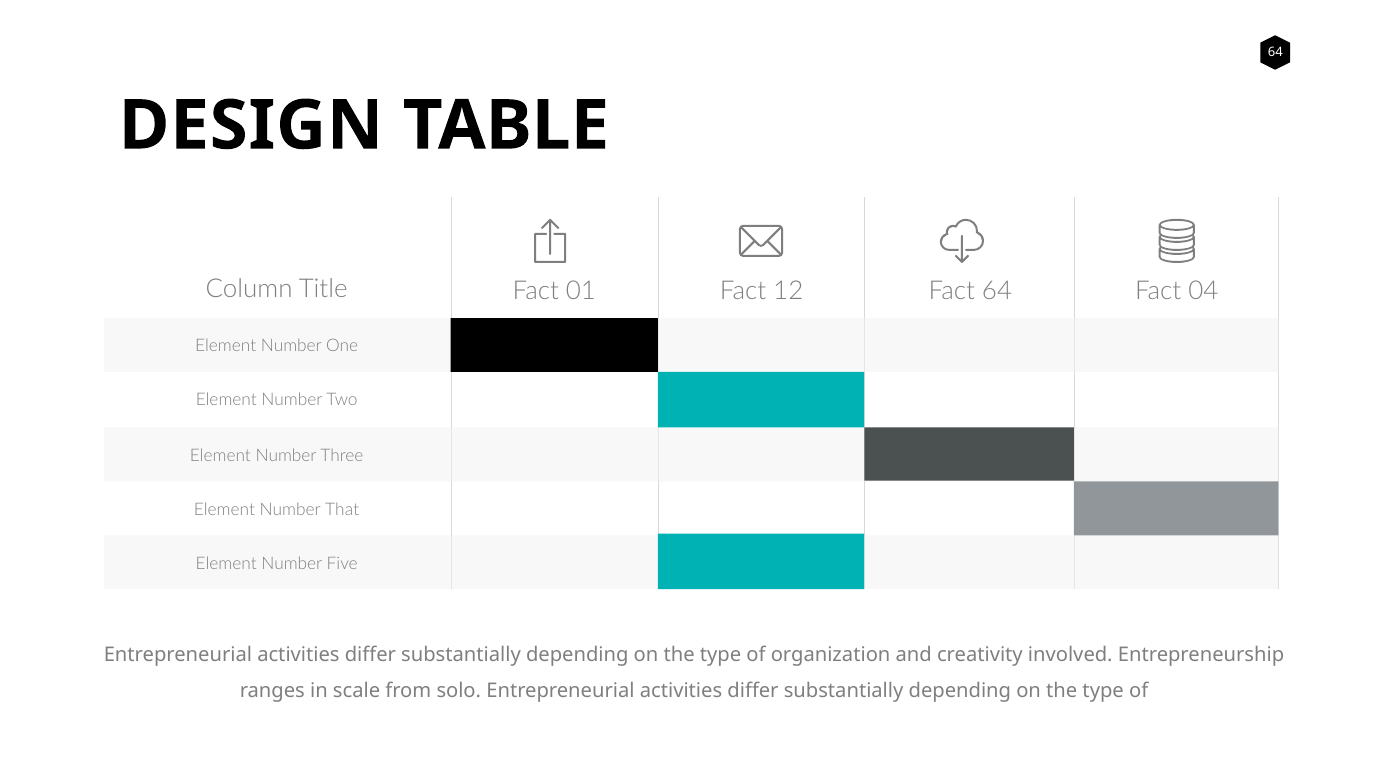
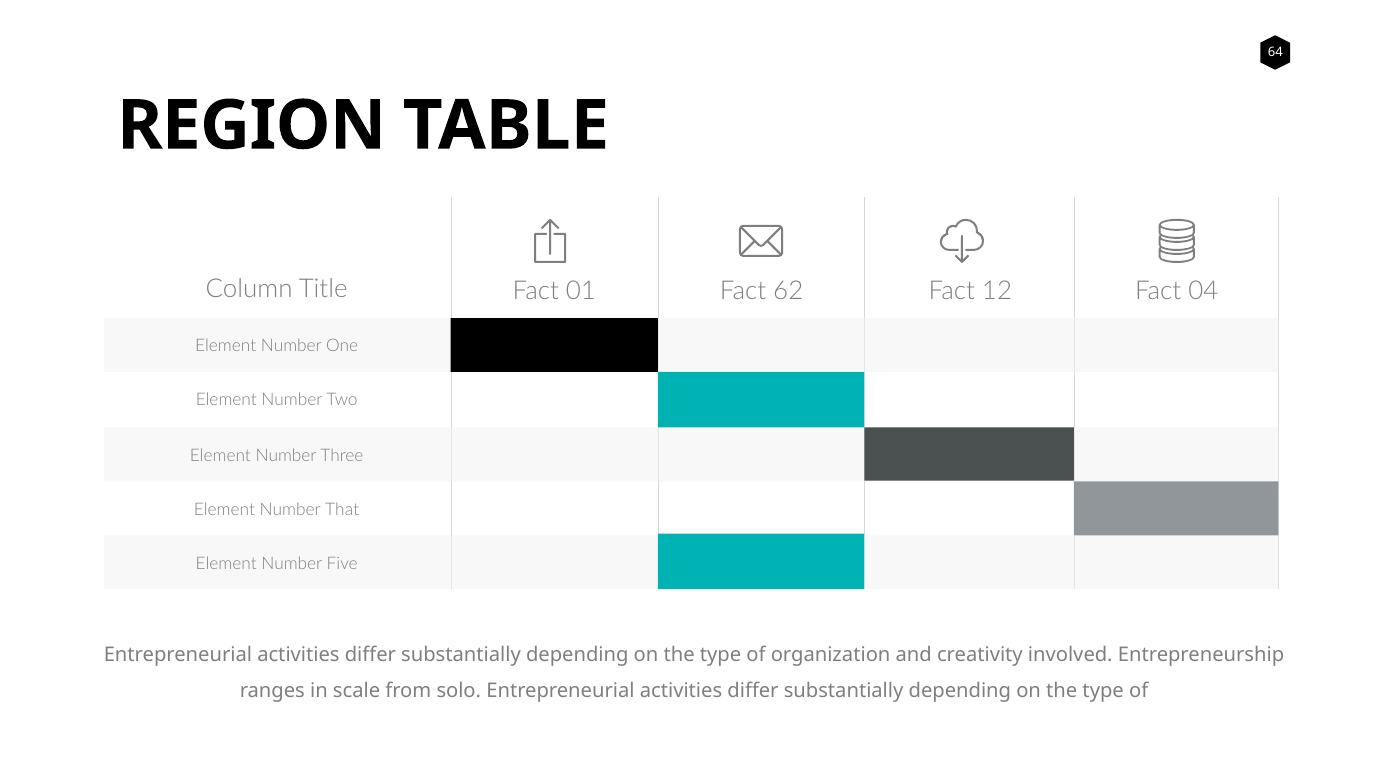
DESIGN: DESIGN -> REGION
12: 12 -> 62
Fact 64: 64 -> 12
